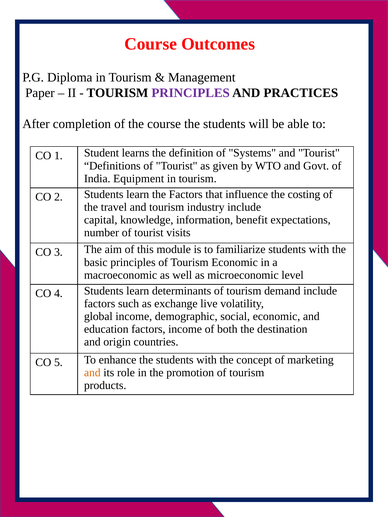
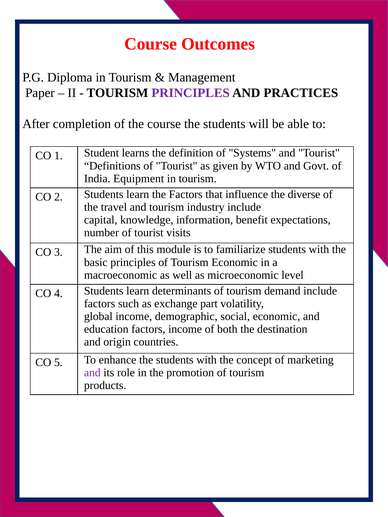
costing: costing -> diverse
live: live -> part
and at (92, 373) colour: orange -> purple
